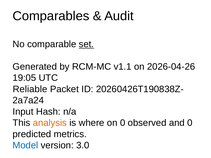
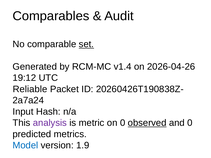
v1.1: v1.1 -> v1.4
19:05: 19:05 -> 19:12
analysis colour: orange -> purple
where: where -> metric
observed underline: none -> present
3.0: 3.0 -> 1.9
